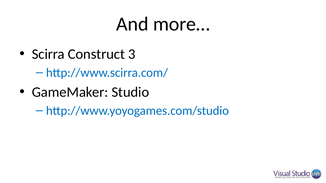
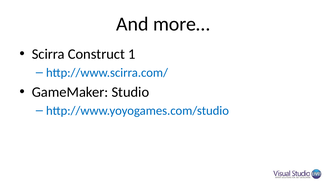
3: 3 -> 1
